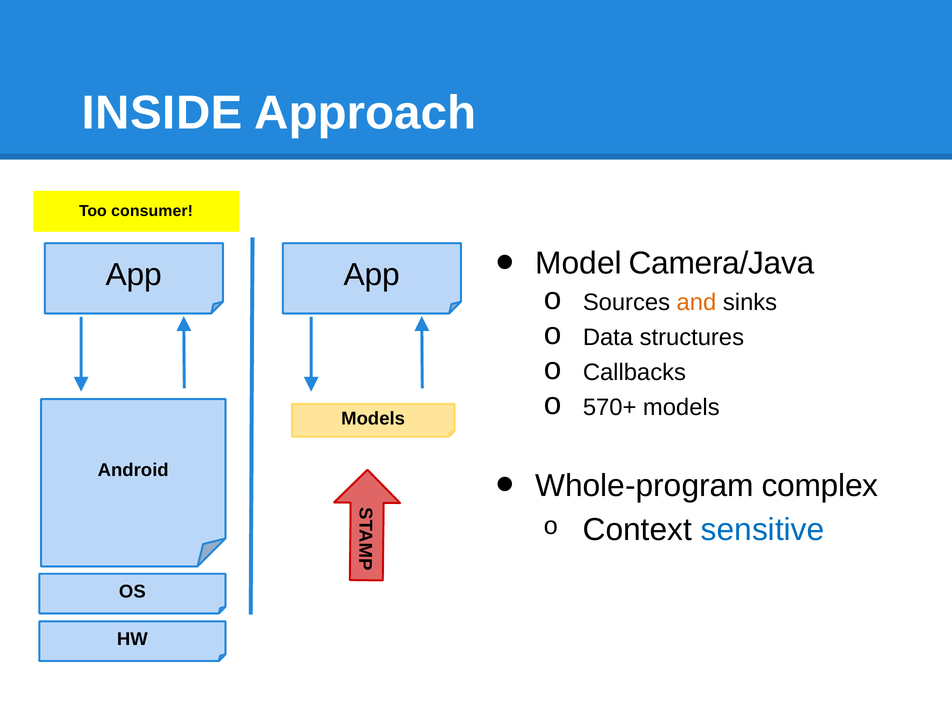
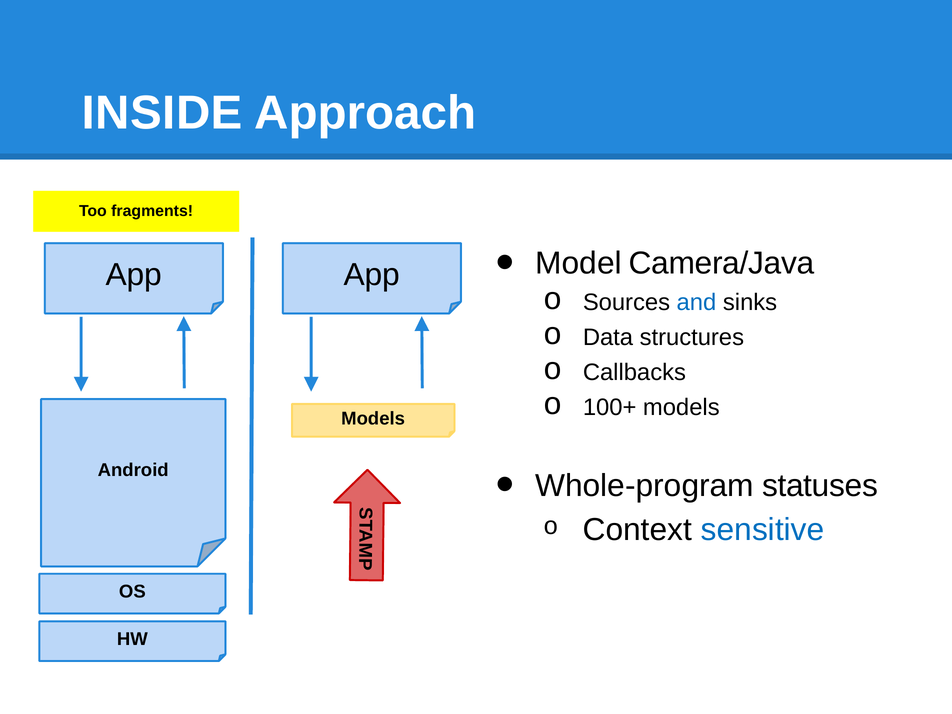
consumer: consumer -> fragments
and colour: orange -> blue
570+: 570+ -> 100+
complex: complex -> statuses
